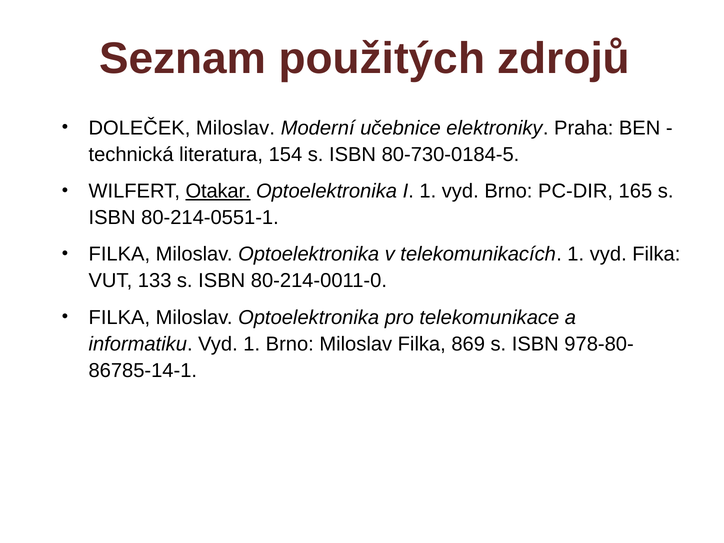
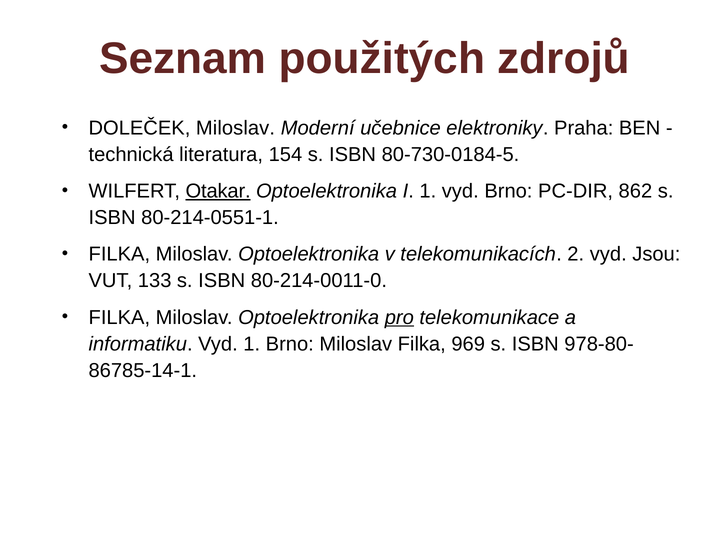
165: 165 -> 862
telekomunikacích 1: 1 -> 2
vyd Filka: Filka -> Jsou
pro underline: none -> present
869: 869 -> 969
